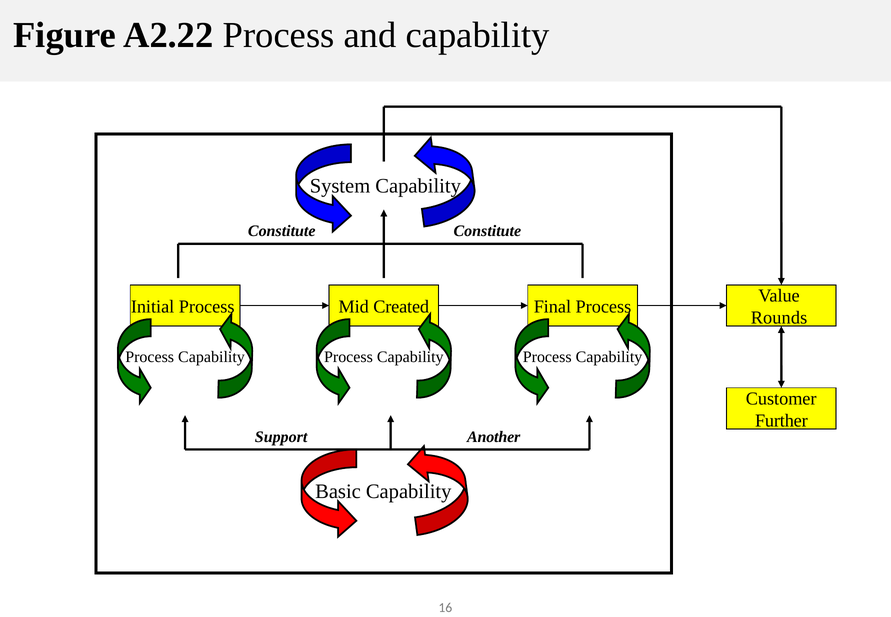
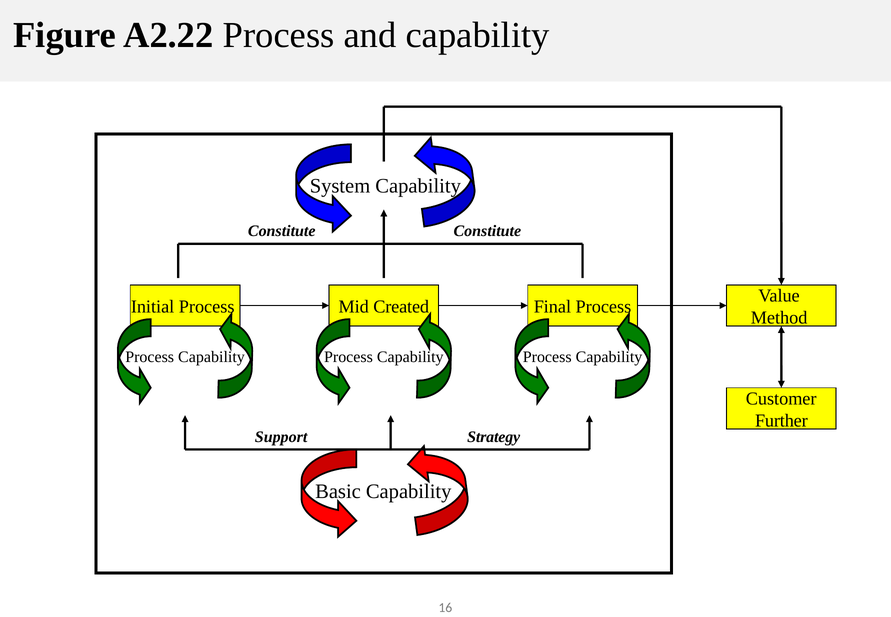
Rounds: Rounds -> Method
Another: Another -> Strategy
